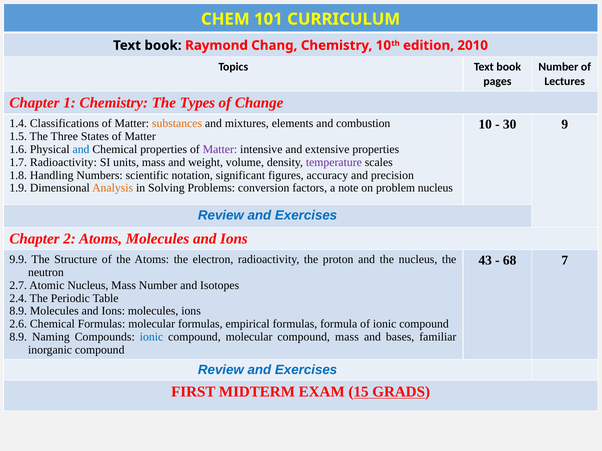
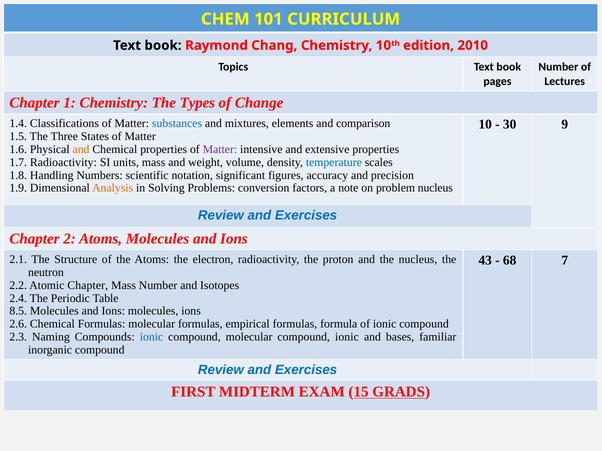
substances colour: orange -> blue
combustion: combustion -> comparison
and at (81, 150) colour: blue -> orange
temperature colour: purple -> blue
9.9: 9.9 -> 2.1
2.7: 2.7 -> 2.2
Atomic Nucleus: Nucleus -> Chapter
8.9 at (18, 311): 8.9 -> 8.5
8.9 at (18, 337): 8.9 -> 2.3
compound mass: mass -> ionic
